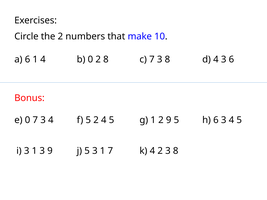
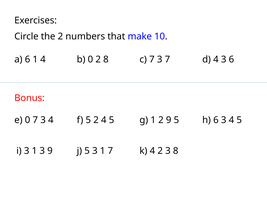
7 3 8: 8 -> 7
